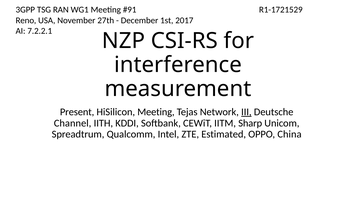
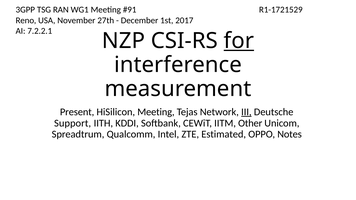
for underline: none -> present
Channel: Channel -> Support
Sharp: Sharp -> Other
China: China -> Notes
